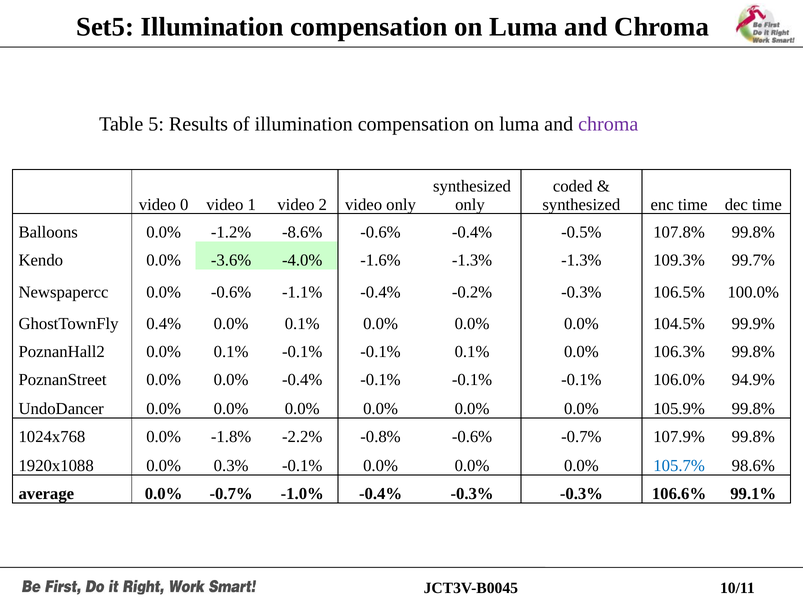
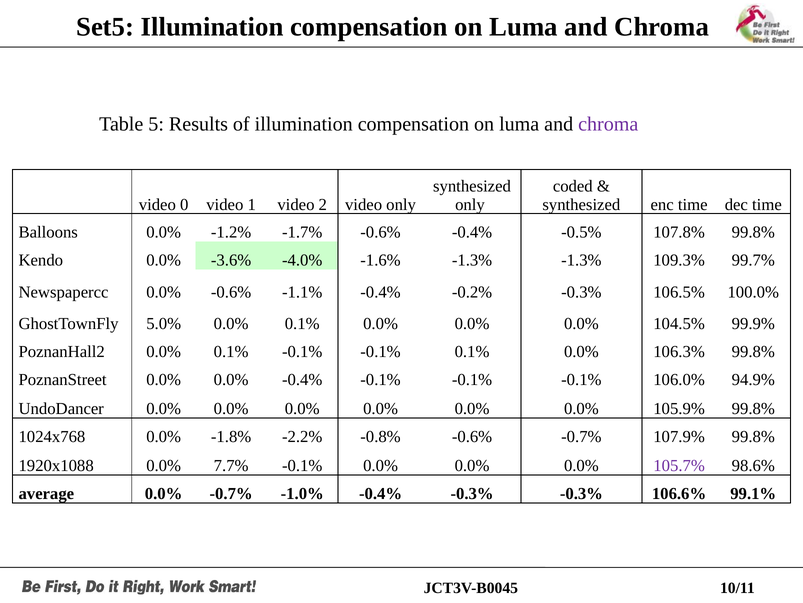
-8.6%: -8.6% -> -1.7%
0.4%: 0.4% -> 5.0%
0.3%: 0.3% -> 7.7%
105.7% colour: blue -> purple
